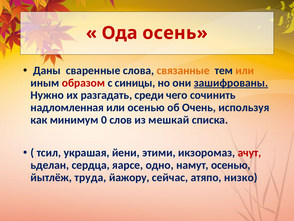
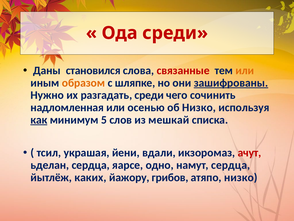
Ода осень: осень -> среди
сваренные: сваренные -> становился
связанные colour: orange -> red
образом colour: red -> orange
синицы: синицы -> шляпке
об Очень: Очень -> Низко
как underline: none -> present
0: 0 -> 5
этими: этими -> вдали
намут осенью: осенью -> сердца
труда: труда -> каких
сейчас: сейчас -> грибов
